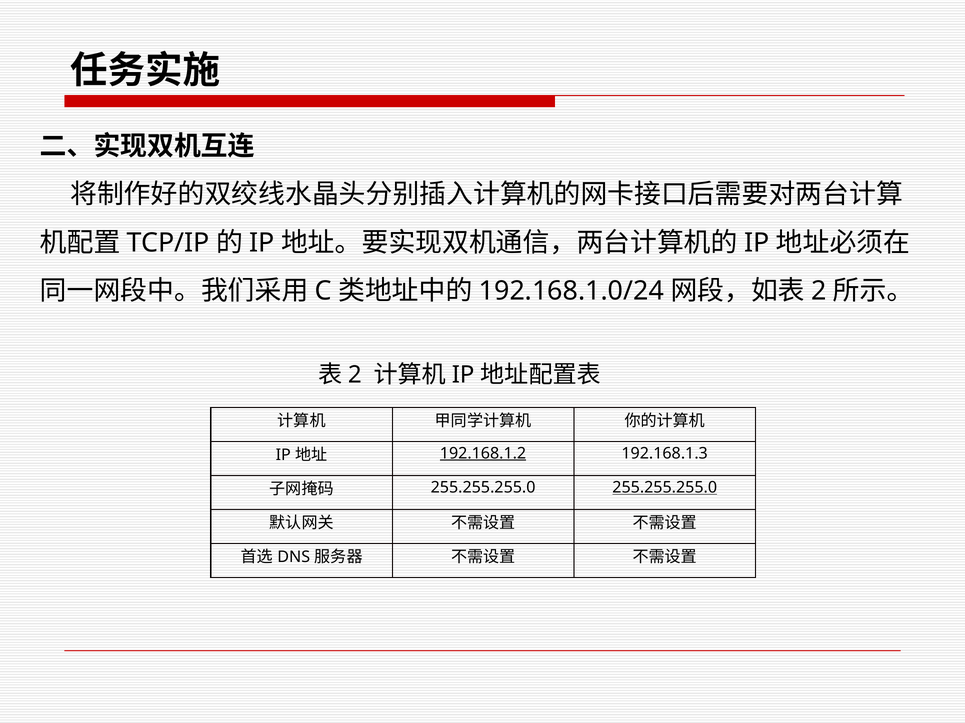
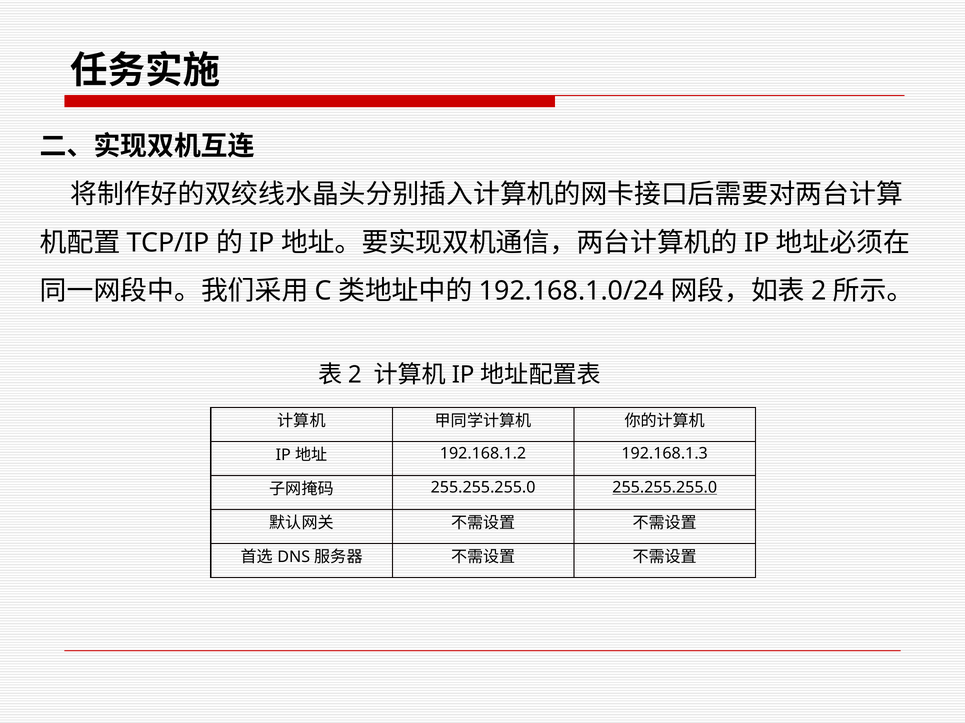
192.168.1.2 underline: present -> none
